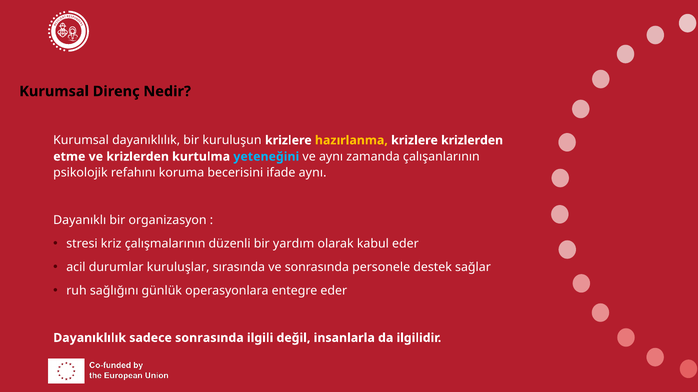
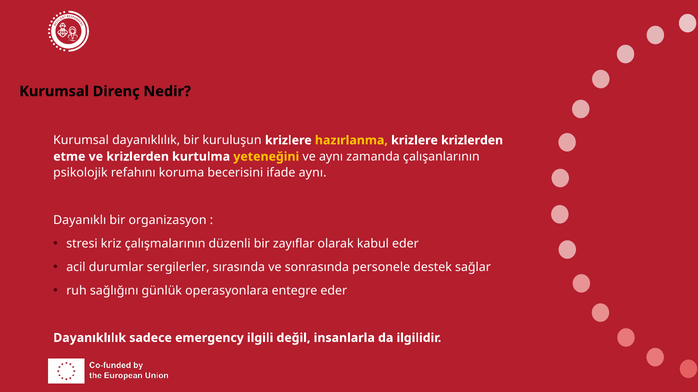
yeteneğini colour: light blue -> yellow
yardım: yardım -> zayıflar
kuruluşlar: kuruluşlar -> sergilerler
sadece sonrasında: sonrasında -> emergency
